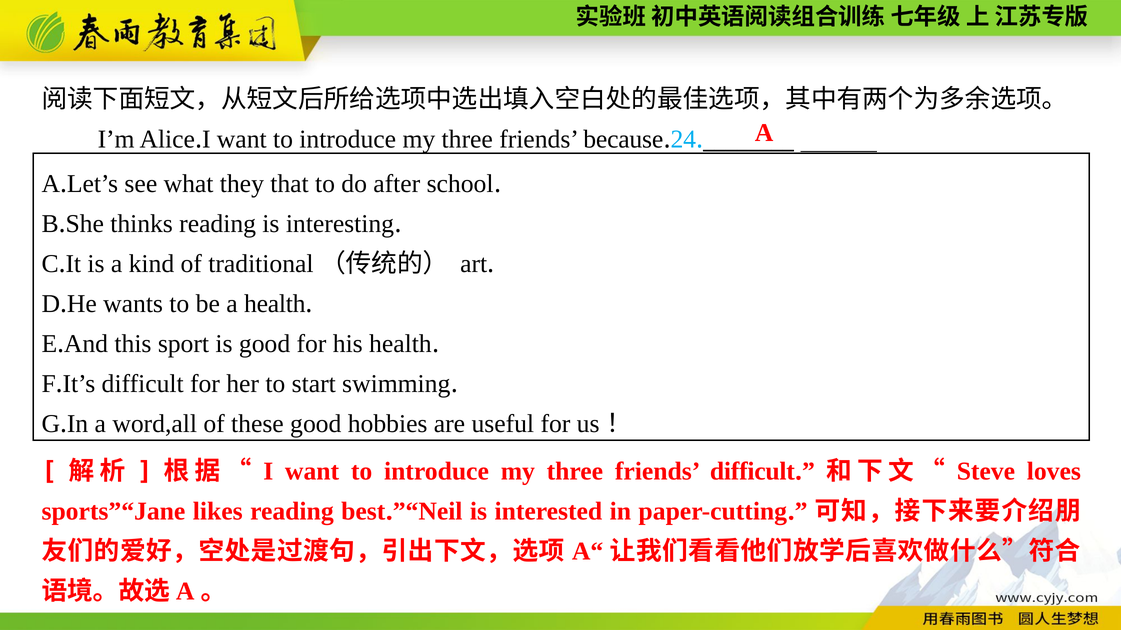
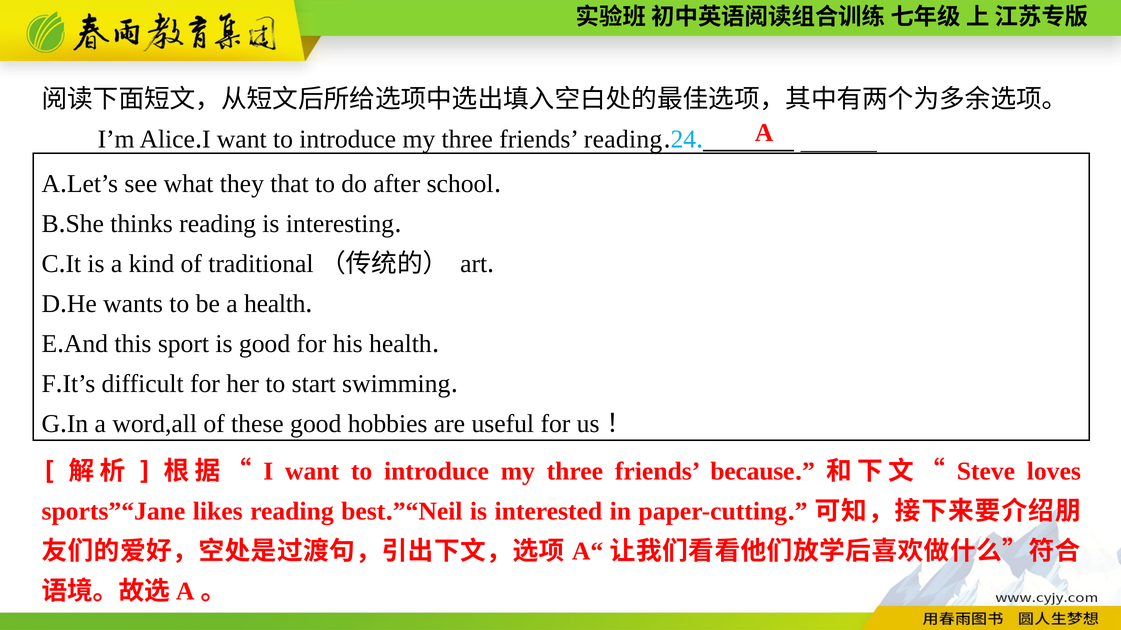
friends because: because -> reading
friends difficult: difficult -> because
